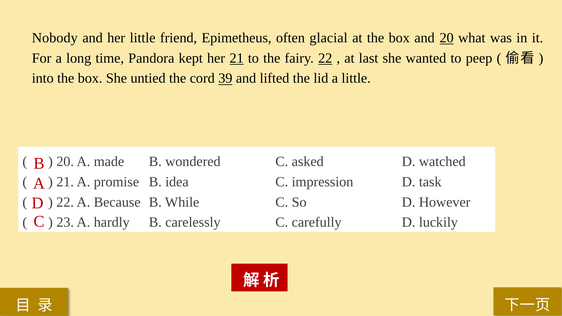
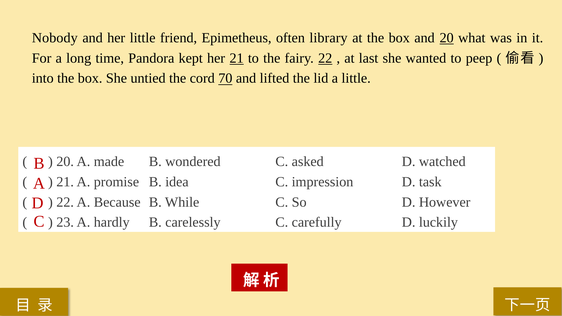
glacial: glacial -> library
39: 39 -> 70
